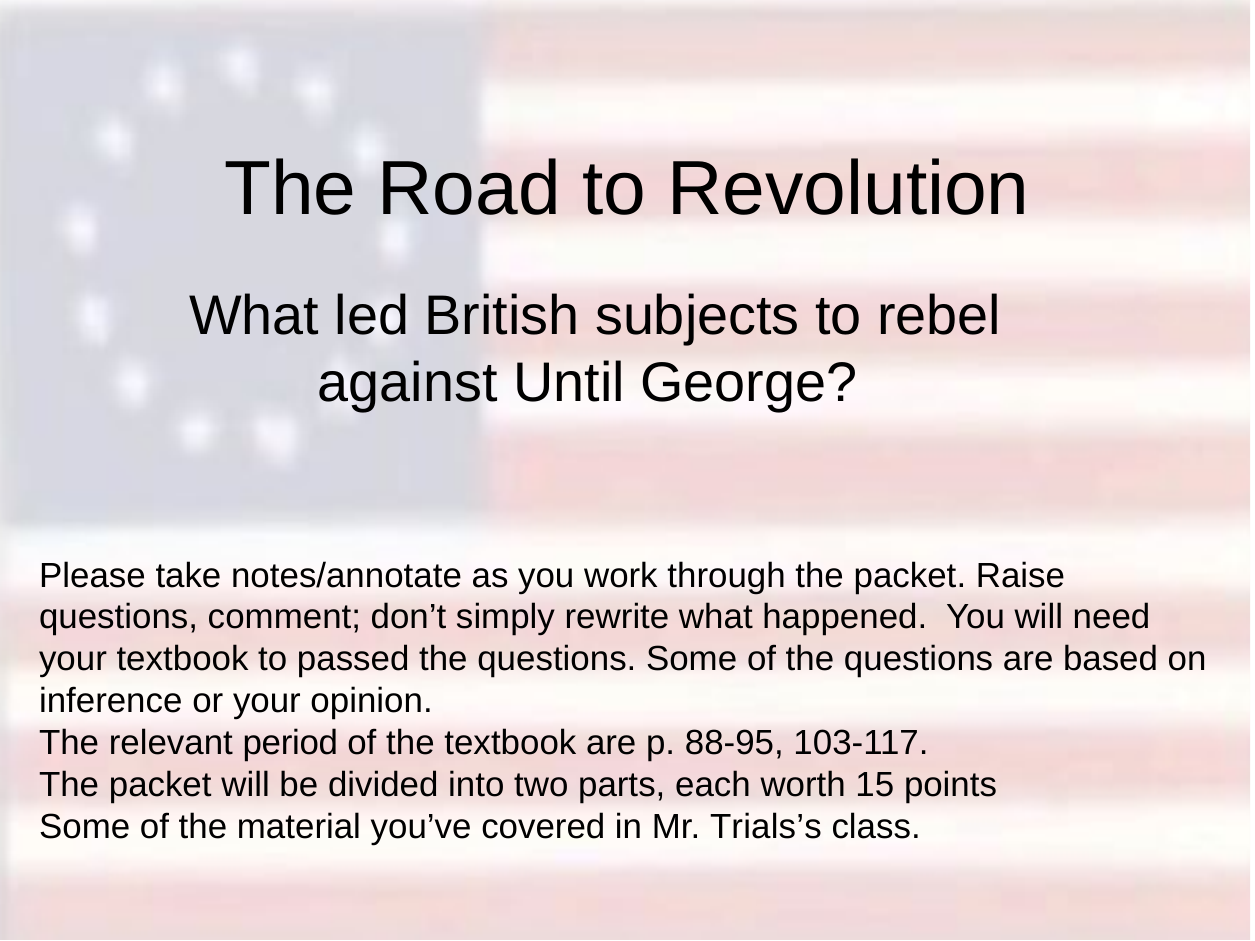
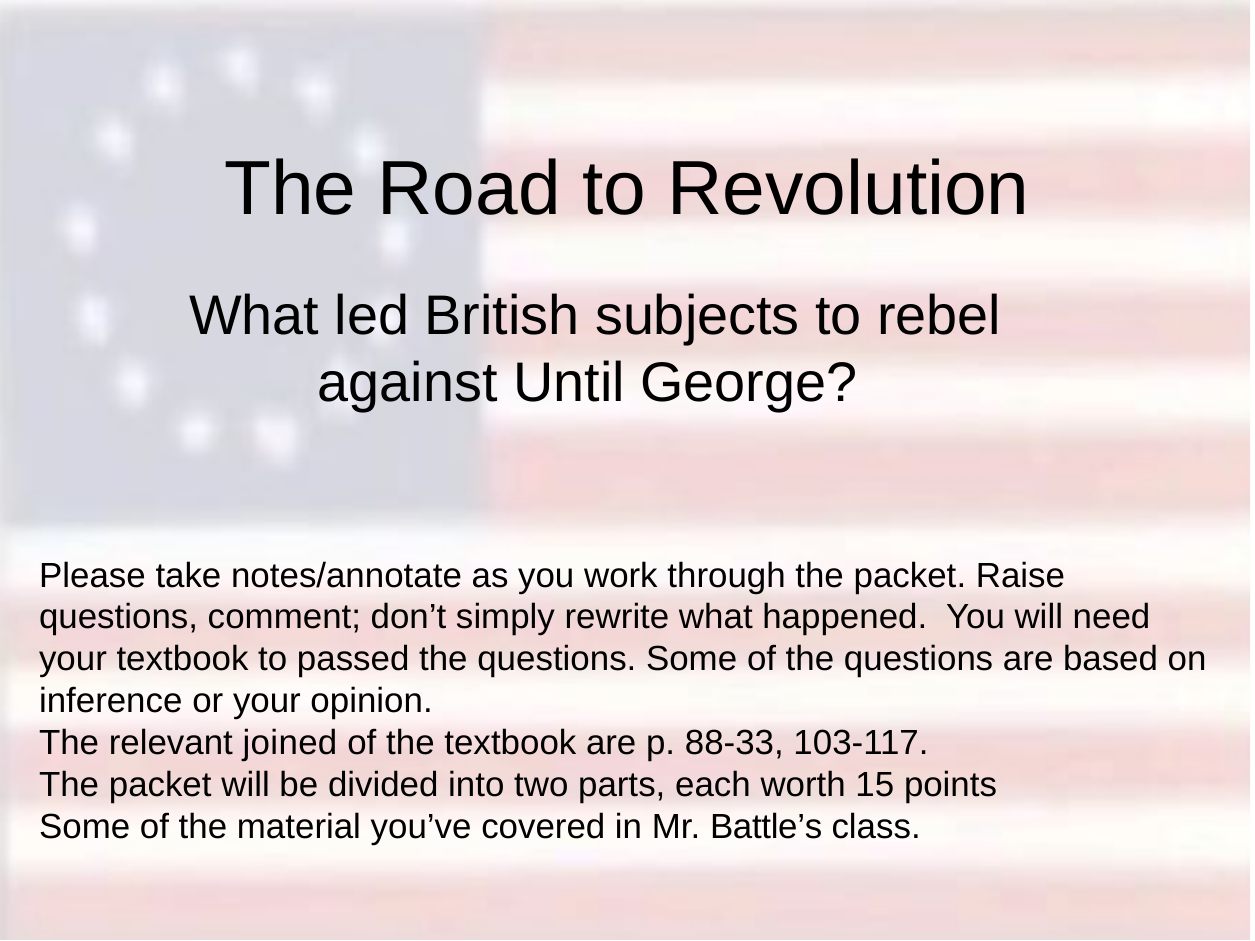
period: period -> joined
88-95: 88-95 -> 88-33
Trials’s: Trials’s -> Battle’s
